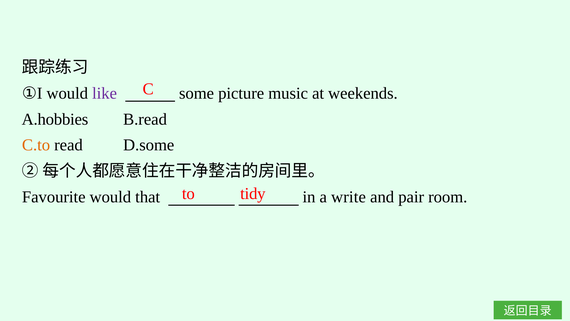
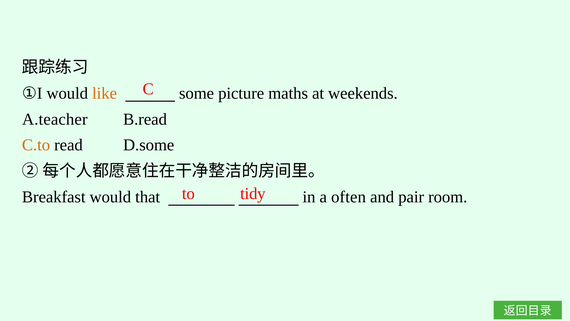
like colour: purple -> orange
music: music -> maths
A.hobbies: A.hobbies -> A.teacher
Favourite: Favourite -> Breakfast
write: write -> often
